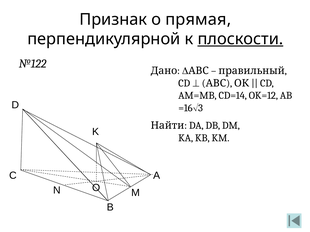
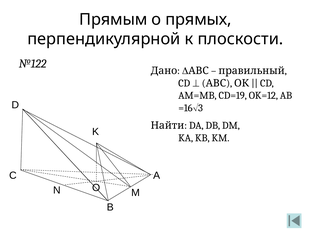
Признак: Признак -> Прямым
прямая: прямая -> прямых
плоскости underline: present -> none
CD=14: CD=14 -> CD=19
